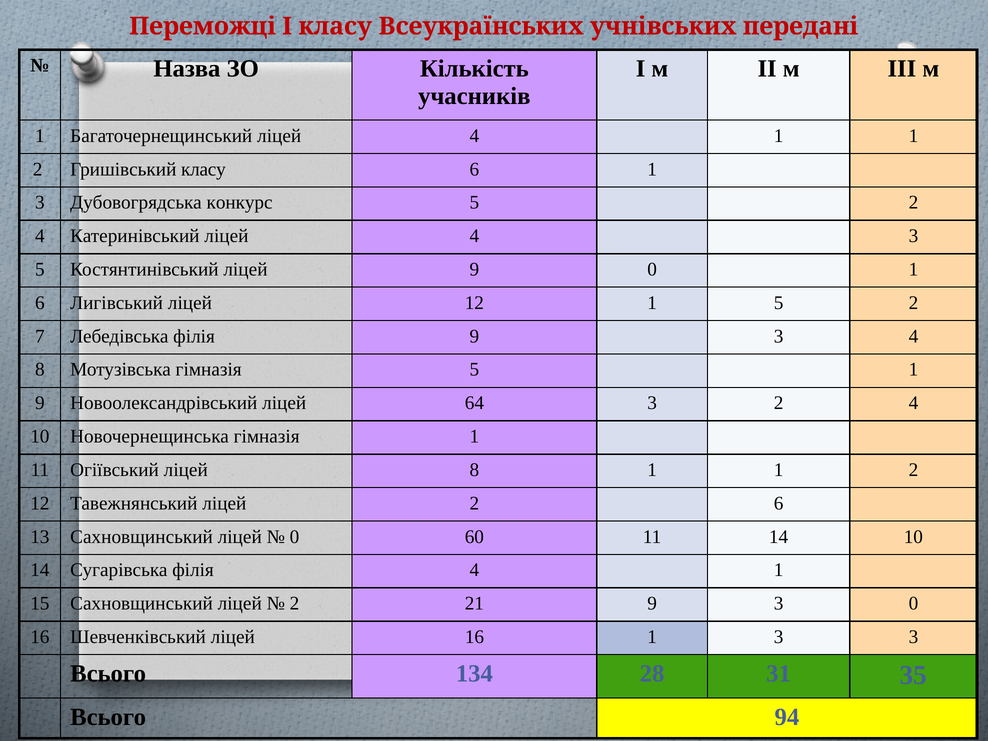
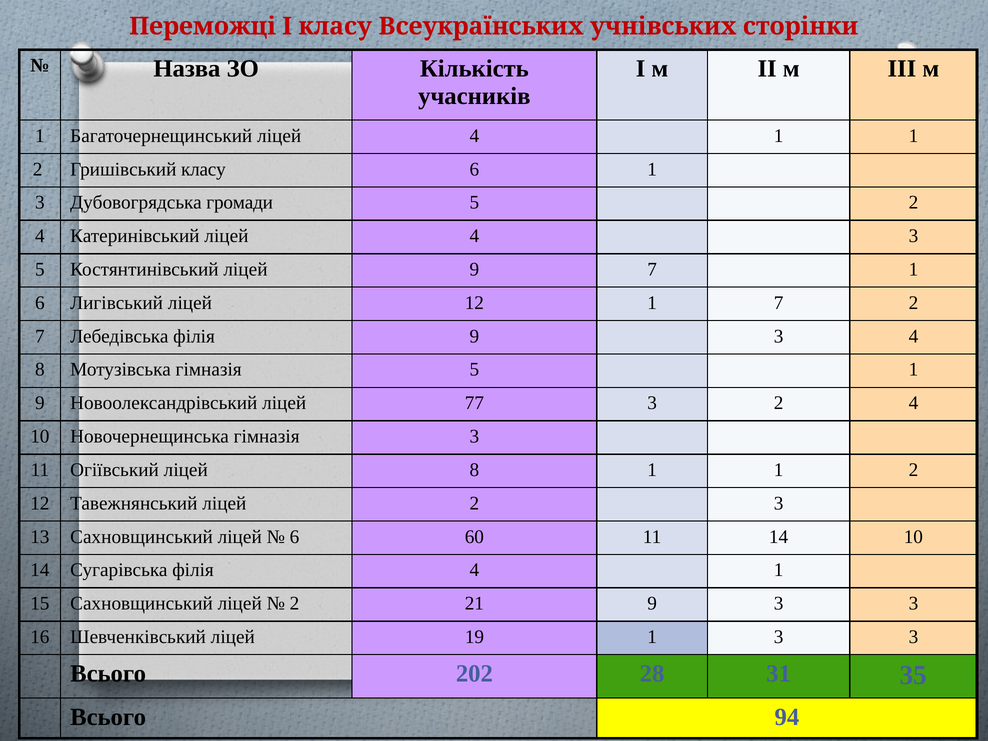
передані: передані -> сторінки
конкурс: конкурс -> громади
9 0: 0 -> 7
1 5: 5 -> 7
64: 64 -> 77
гімназія 1: 1 -> 3
2 6: 6 -> 3
0 at (295, 537): 0 -> 6
9 3 0: 0 -> 3
ліцей 16: 16 -> 19
134: 134 -> 202
